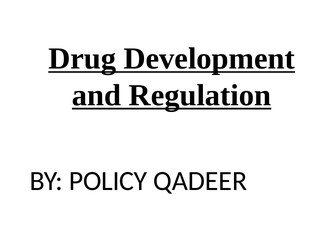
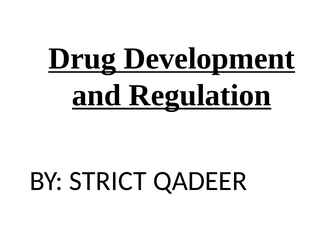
POLICY: POLICY -> STRICT
